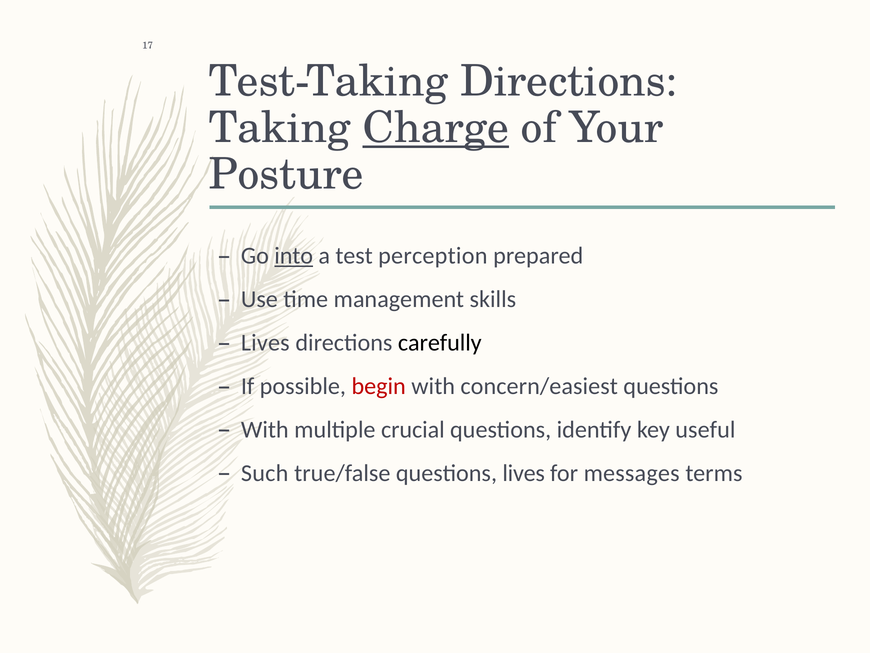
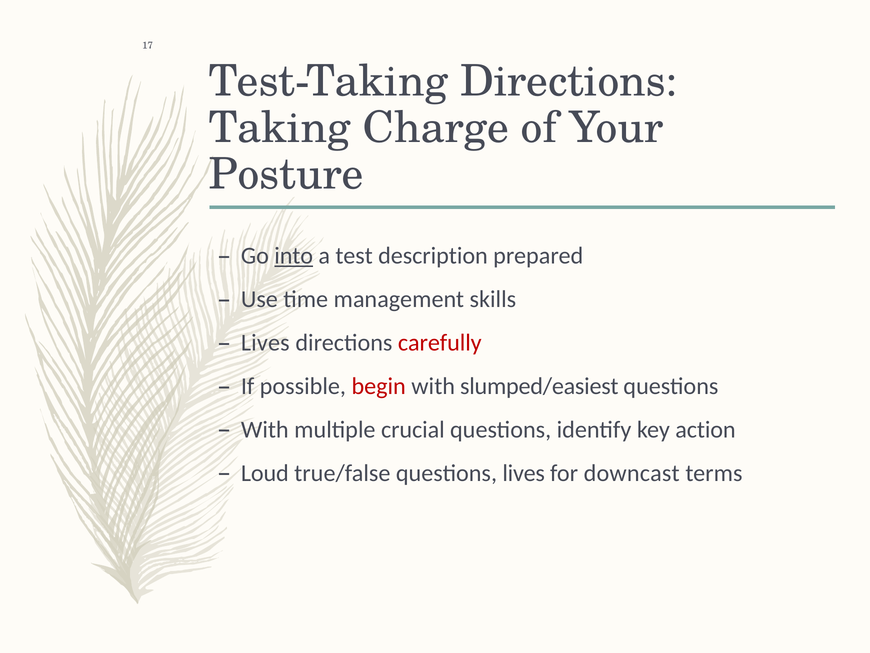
Charge underline: present -> none
perception: perception -> description
carefully colour: black -> red
concern/easiest: concern/easiest -> slumped/easiest
useful: useful -> action
Such: Such -> Loud
messages: messages -> downcast
